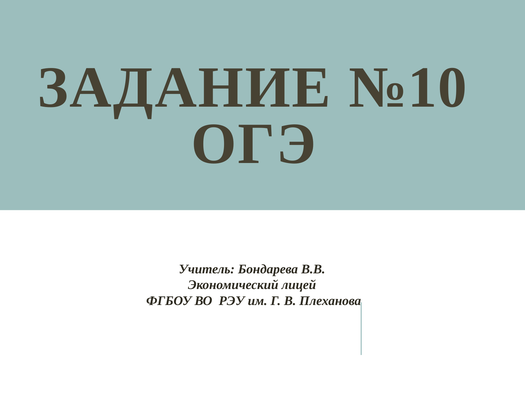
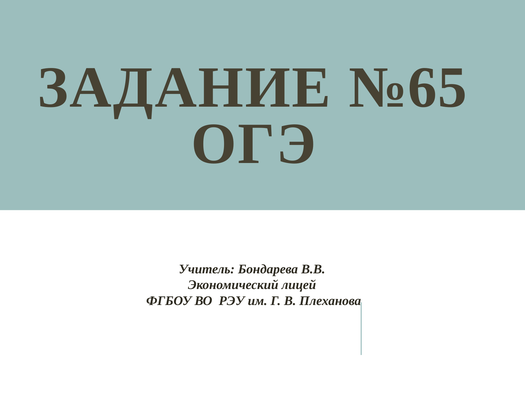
№10: №10 -> №65
